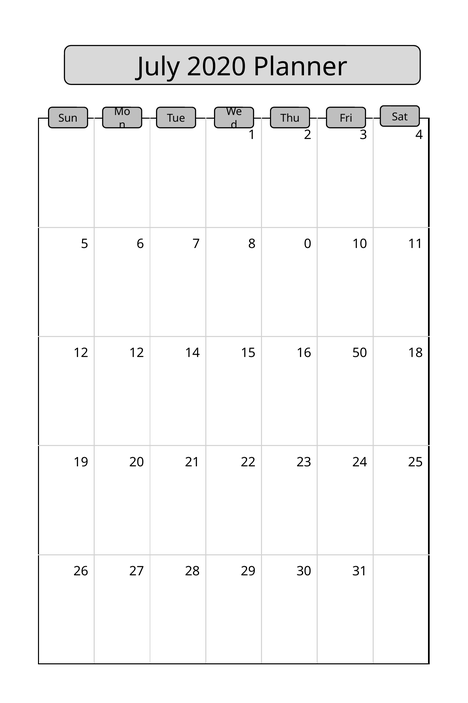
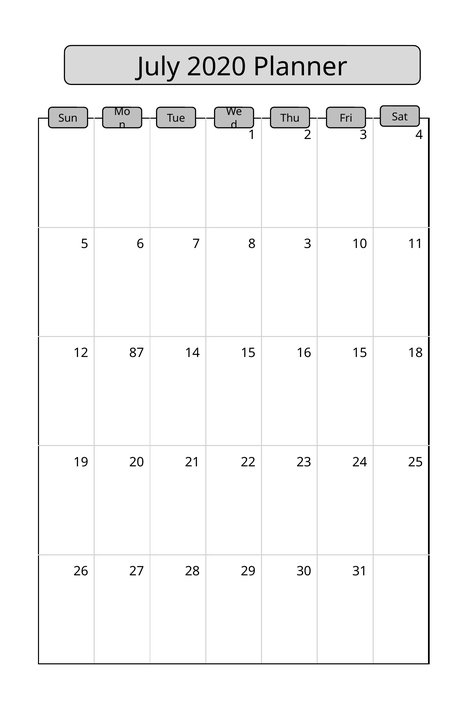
8 0: 0 -> 3
12 12: 12 -> 87
16 50: 50 -> 15
